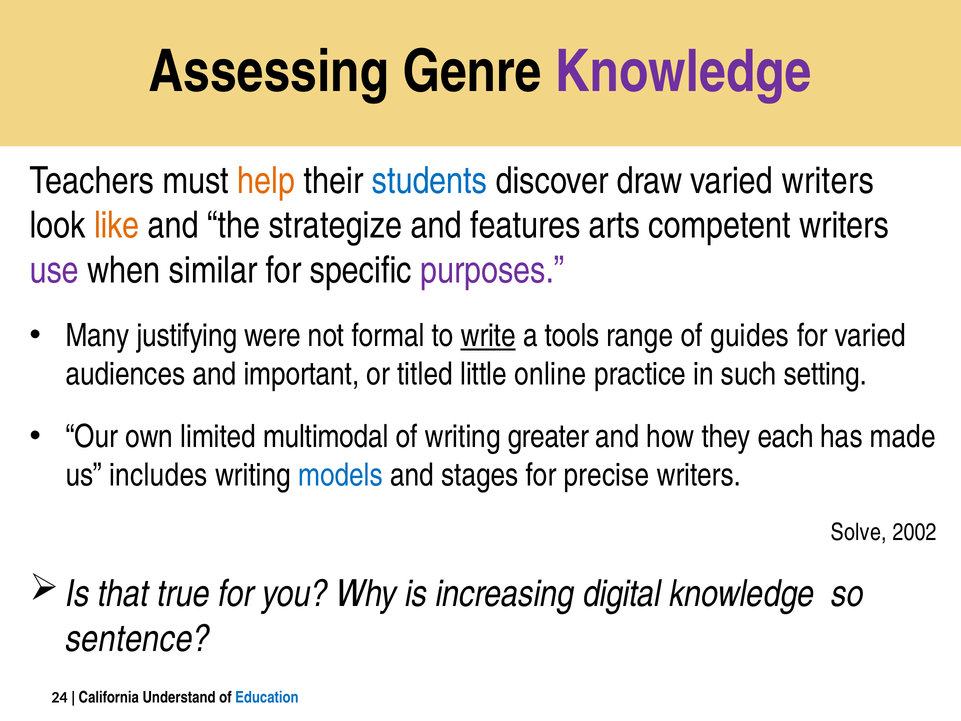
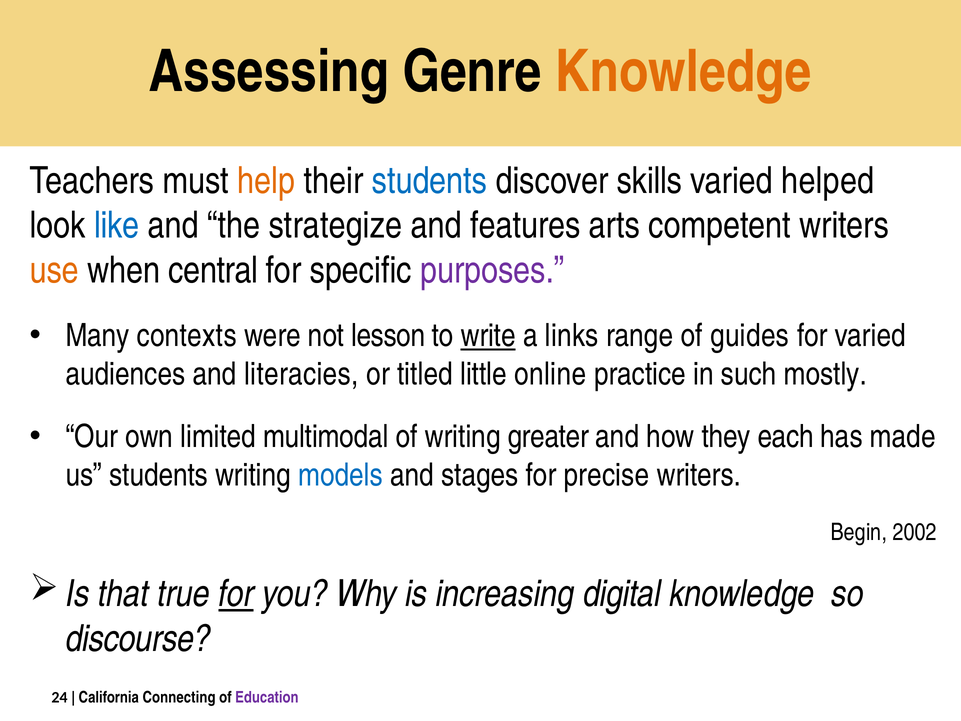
Knowledge at (683, 72) colour: purple -> orange
draw: draw -> skills
varied writers: writers -> helped
like colour: orange -> blue
use colour: purple -> orange
similar: similar -> central
justifying: justifying -> contexts
formal: formal -> lesson
tools: tools -> links
important: important -> literacies
setting: setting -> mostly
us includes: includes -> students
Solve: Solve -> Begin
for at (236, 594) underline: none -> present
sentence: sentence -> discourse
Understand: Understand -> Connecting
Education colour: blue -> purple
